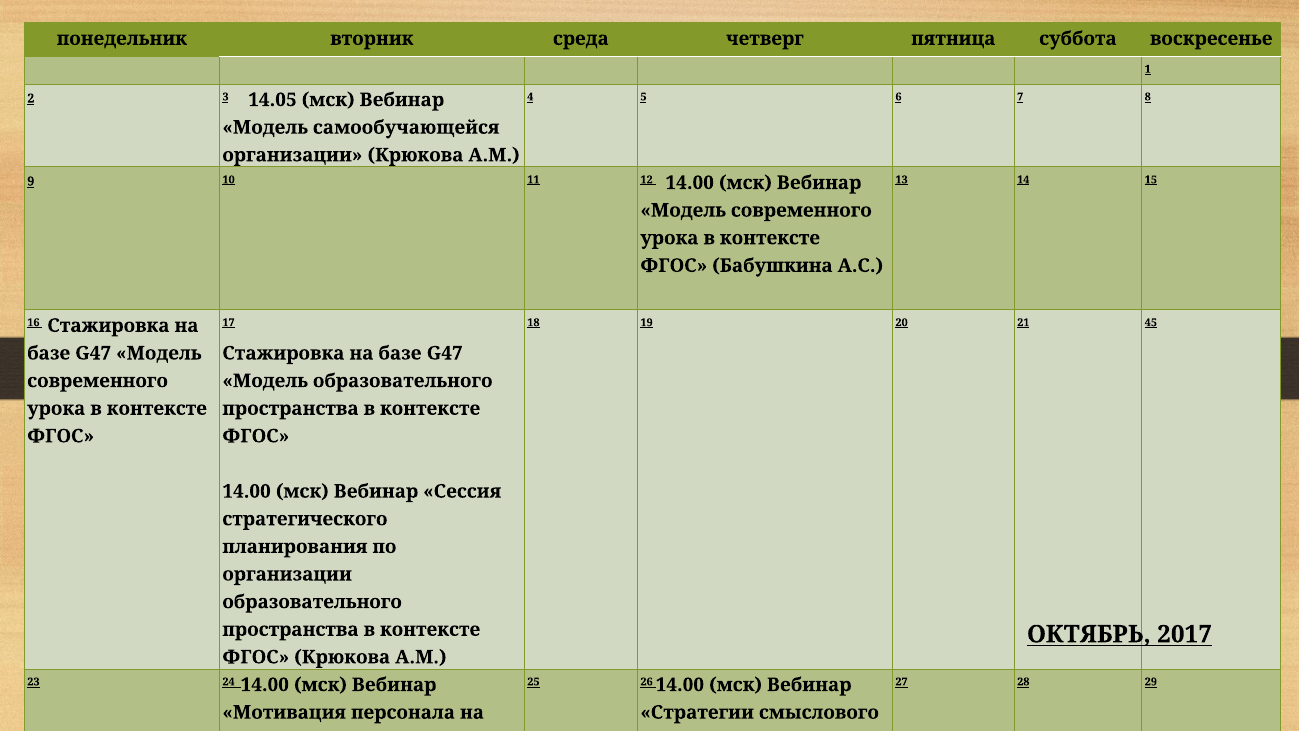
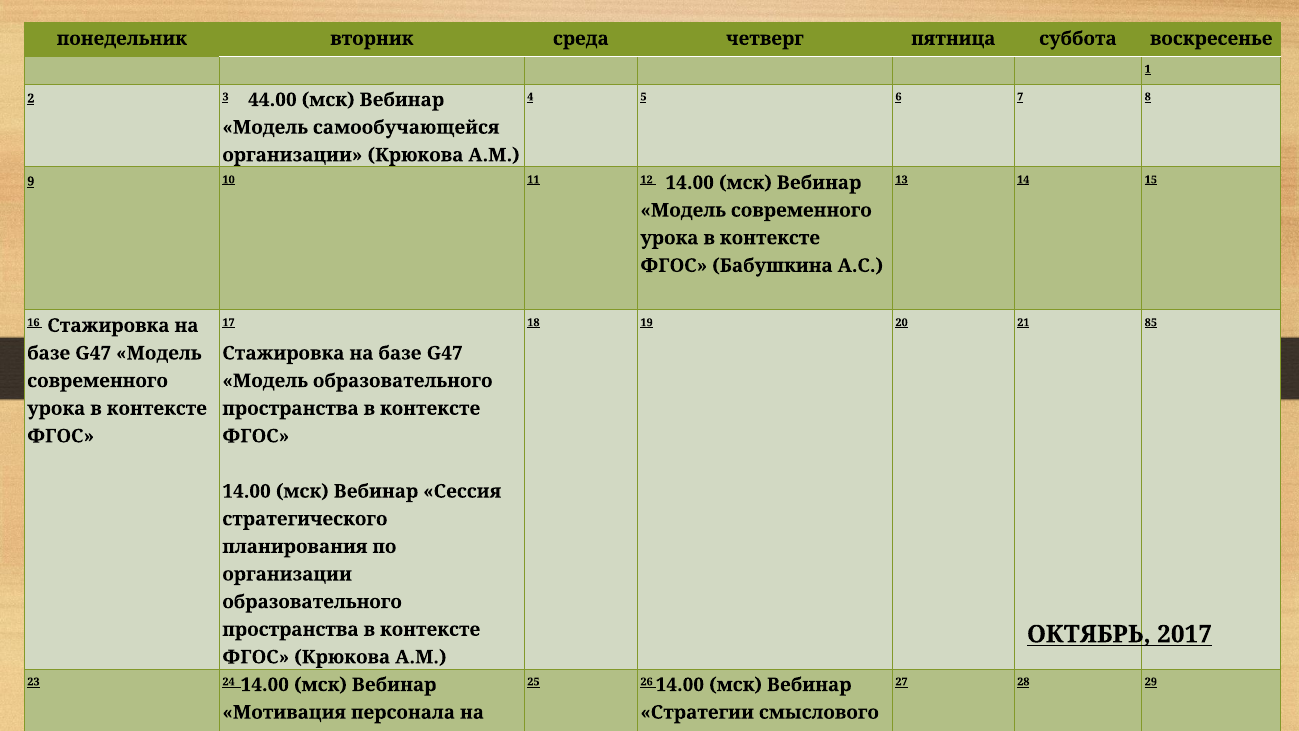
14.05: 14.05 -> 44.00
45: 45 -> 85
